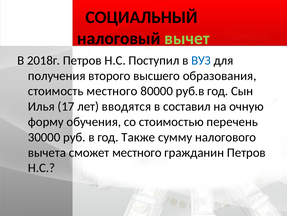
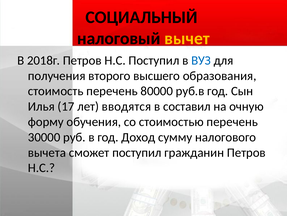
вычет colour: light green -> yellow
стоимость местного: местного -> перечень
Также: Также -> Доход
сможет местного: местного -> поступил
